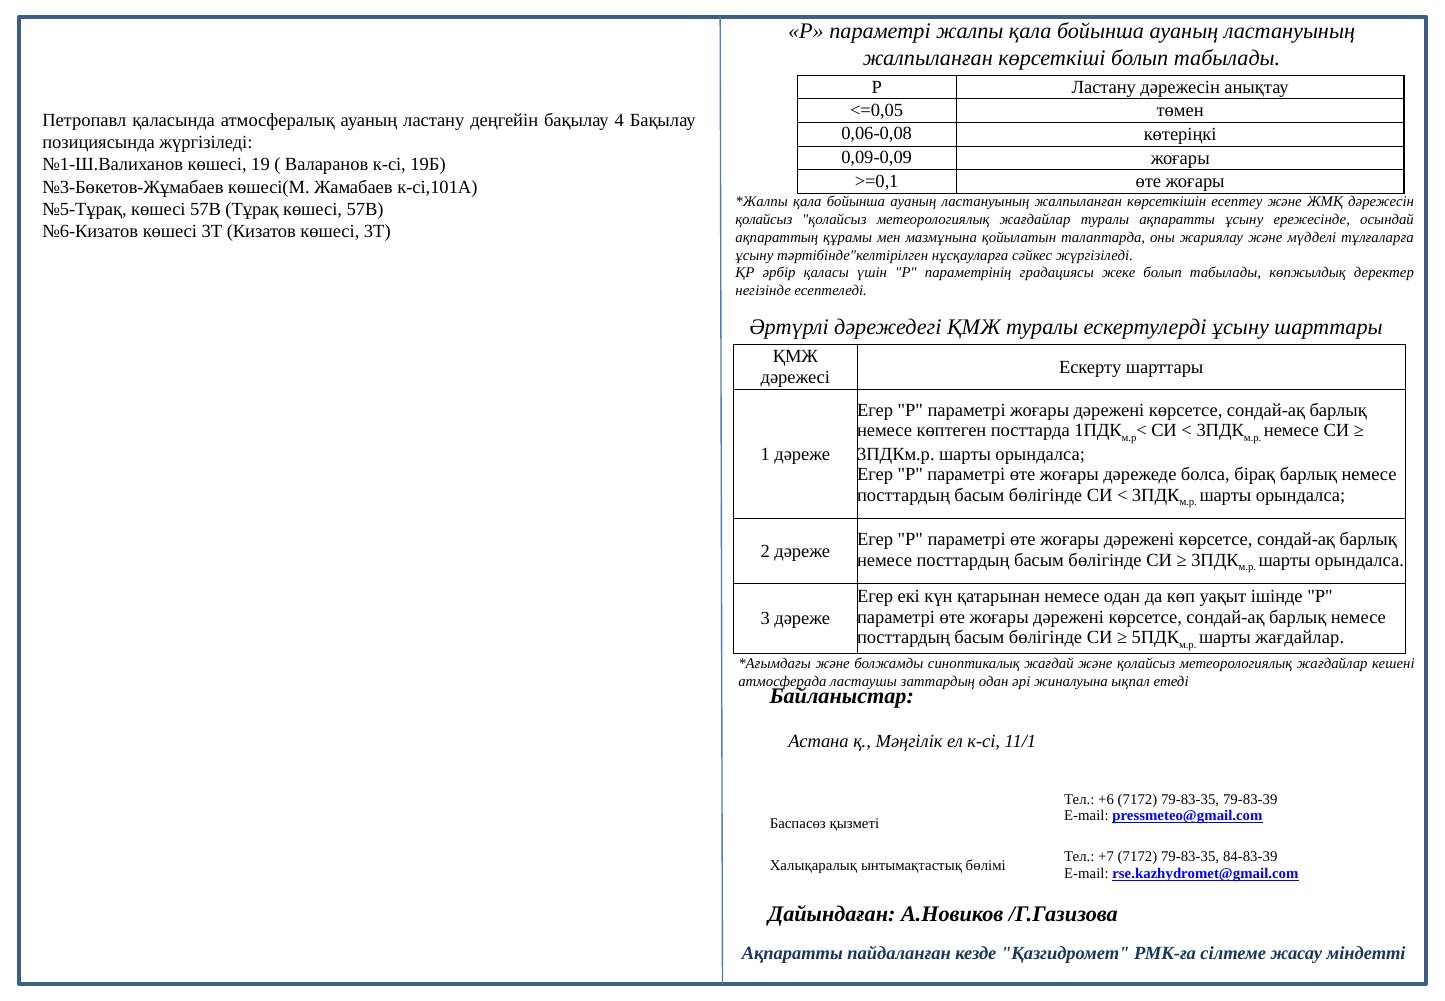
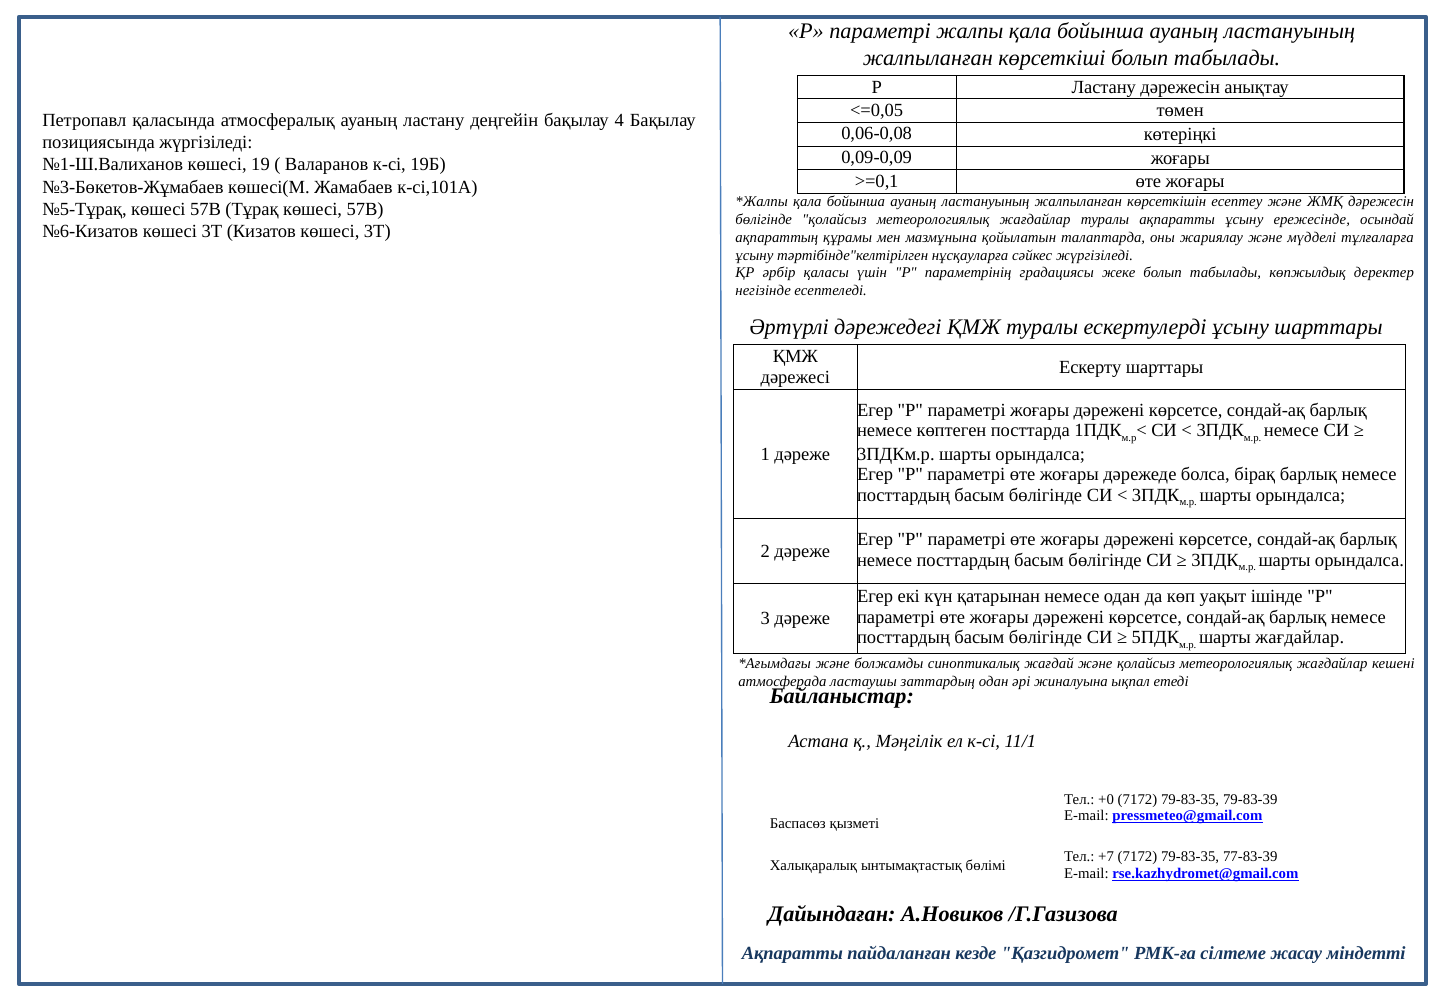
қолайсыз at (764, 220): қолайсыз -> бөлігінде
+6: +6 -> +0
84-83-39: 84-83-39 -> 77-83-39
